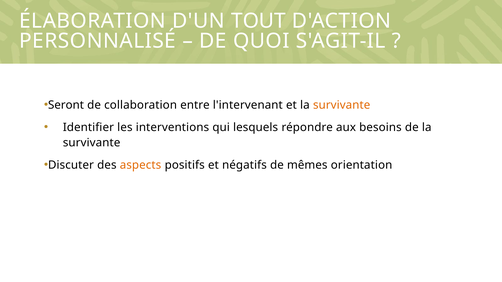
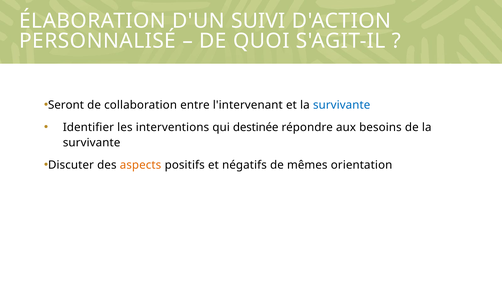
TOUT: TOUT -> SUIVI
survivante at (342, 105) colour: orange -> blue
lesquels: lesquels -> destinée
